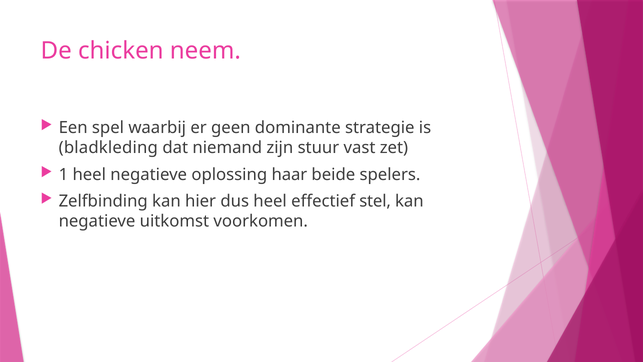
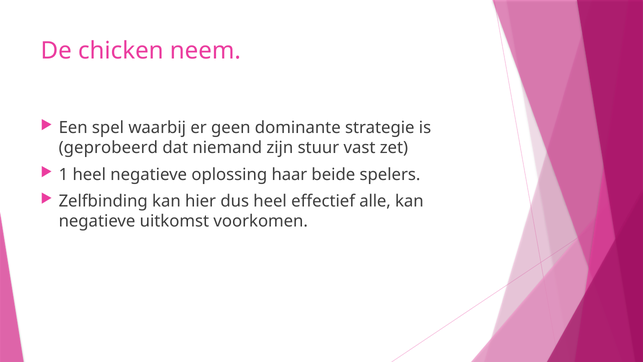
bladkleding: bladkleding -> geprobeerd
stel: stel -> alle
